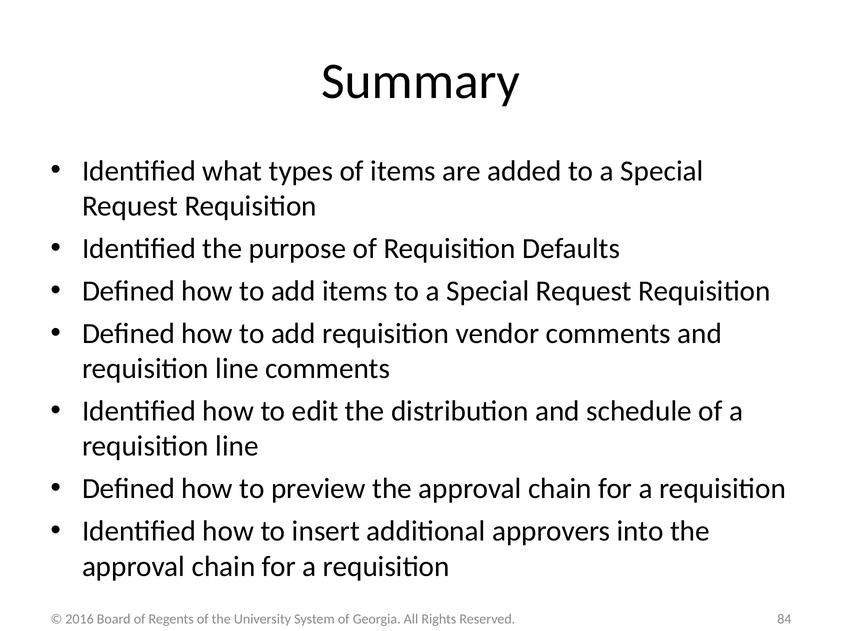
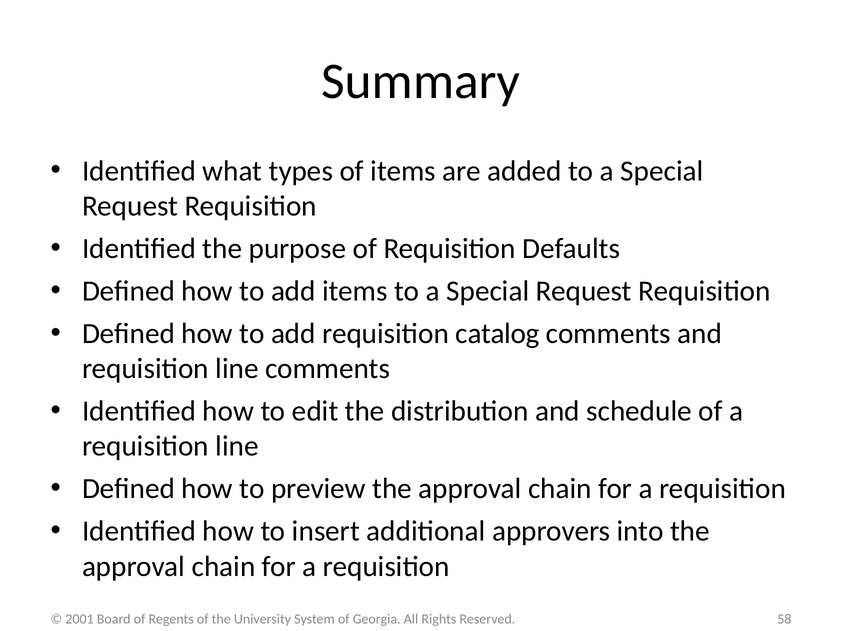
vendor: vendor -> catalog
2016: 2016 -> 2001
84: 84 -> 58
